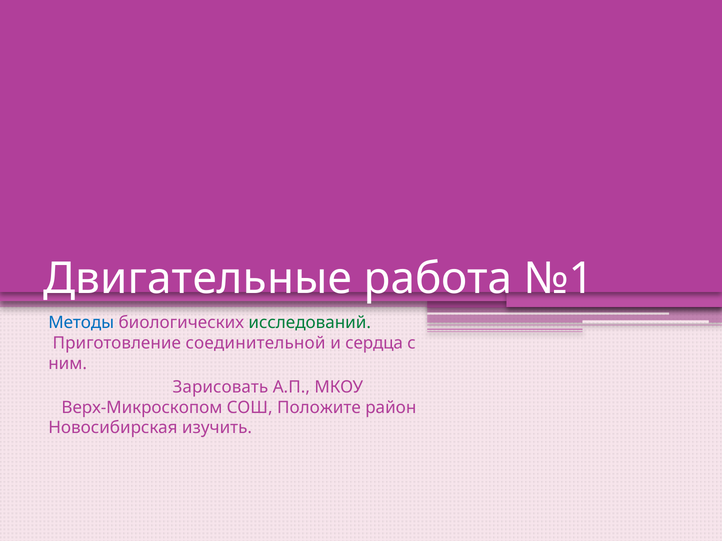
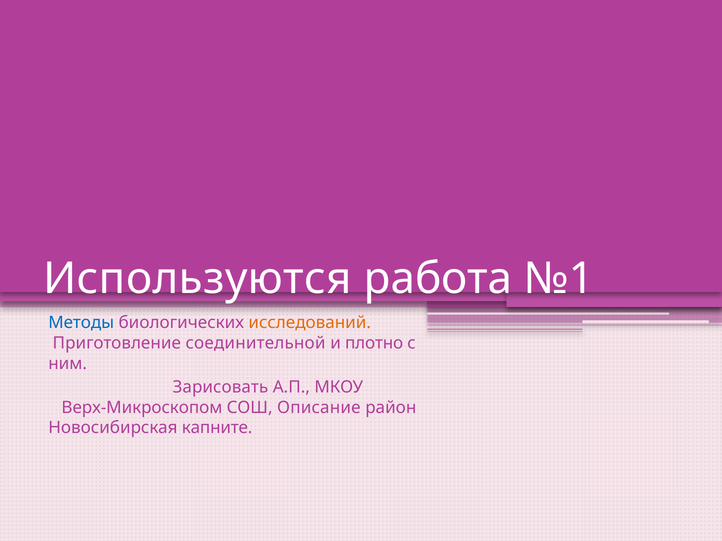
Двигательные: Двигательные -> Используются
исследований colour: green -> orange
сердца: сердца -> плотно
Положите: Положите -> Описание
изучить: изучить -> капните
